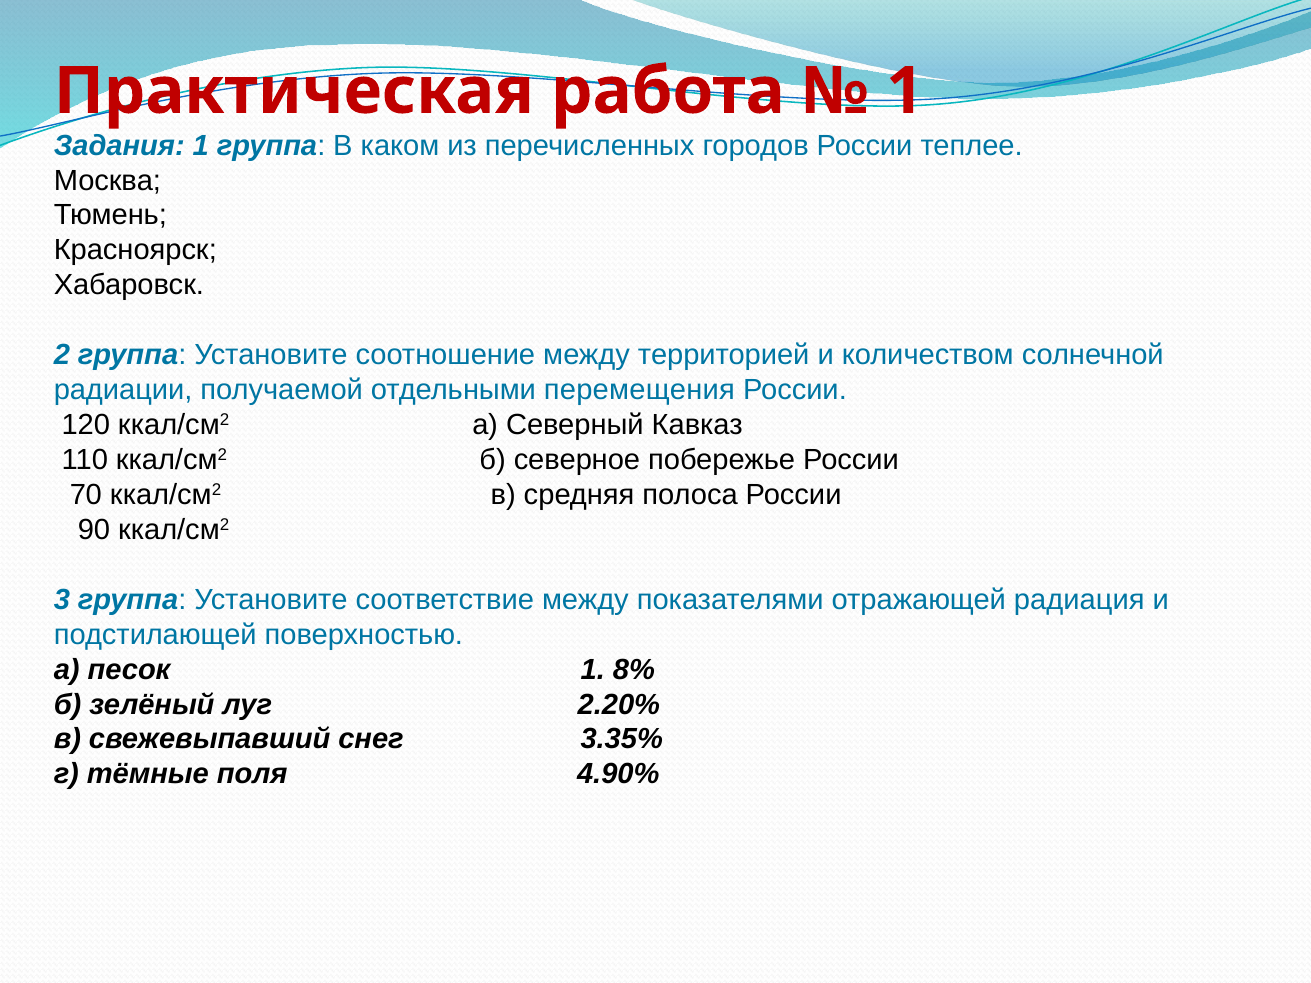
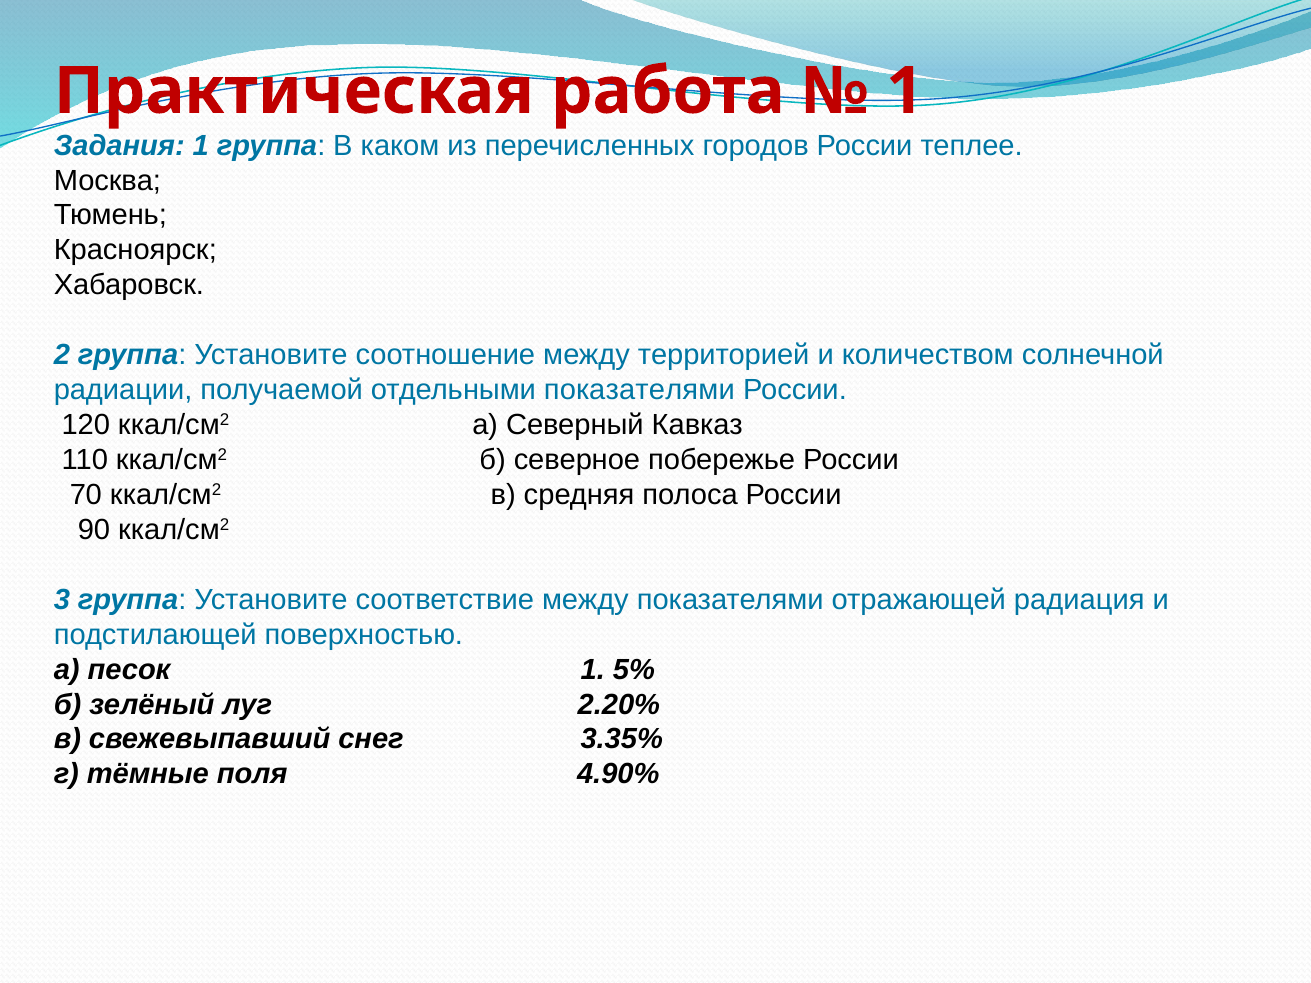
отдельными перемещения: перемещения -> показателями
8%: 8% -> 5%
